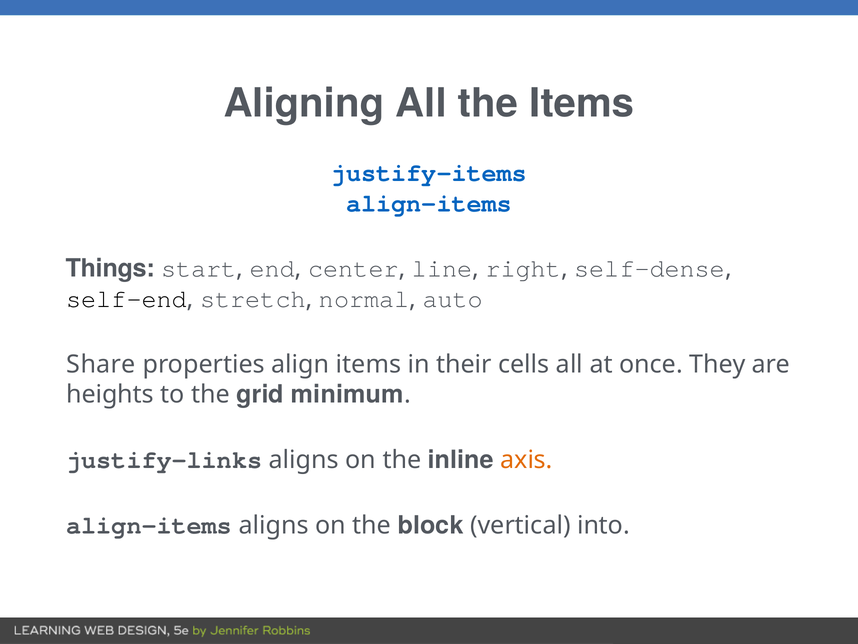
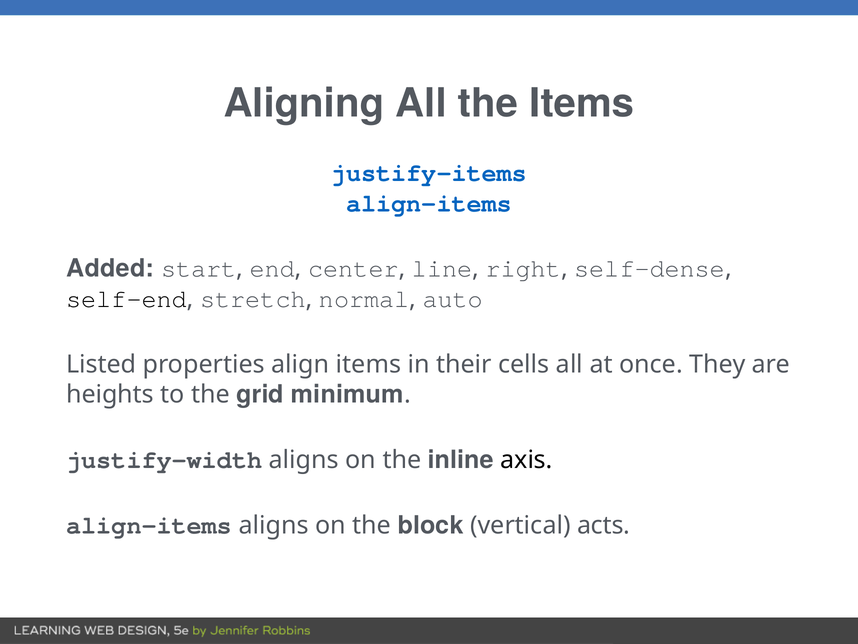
Things: Things -> Added
Share: Share -> Listed
justify-links: justify-links -> justify-width
axis colour: orange -> black
into: into -> acts
